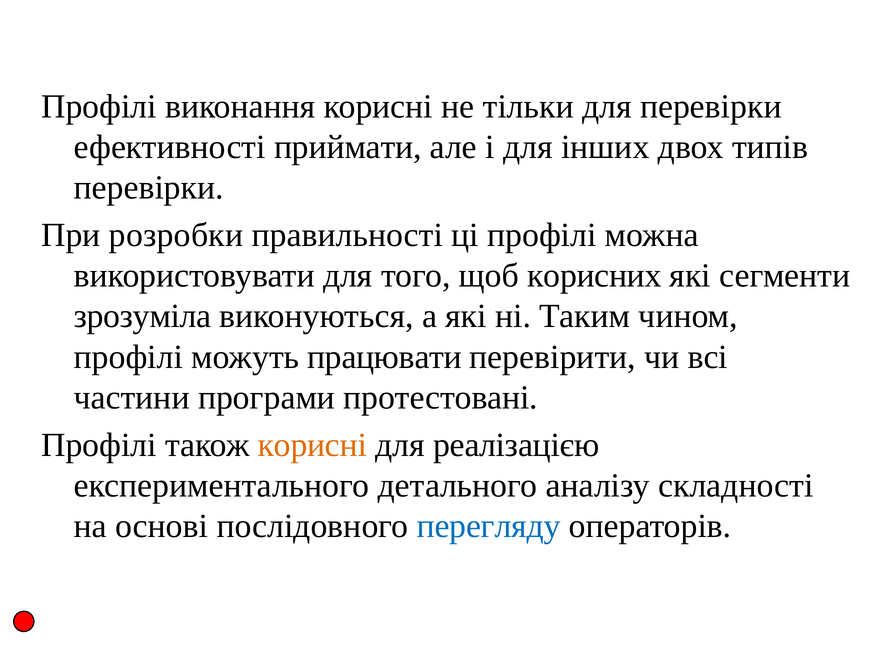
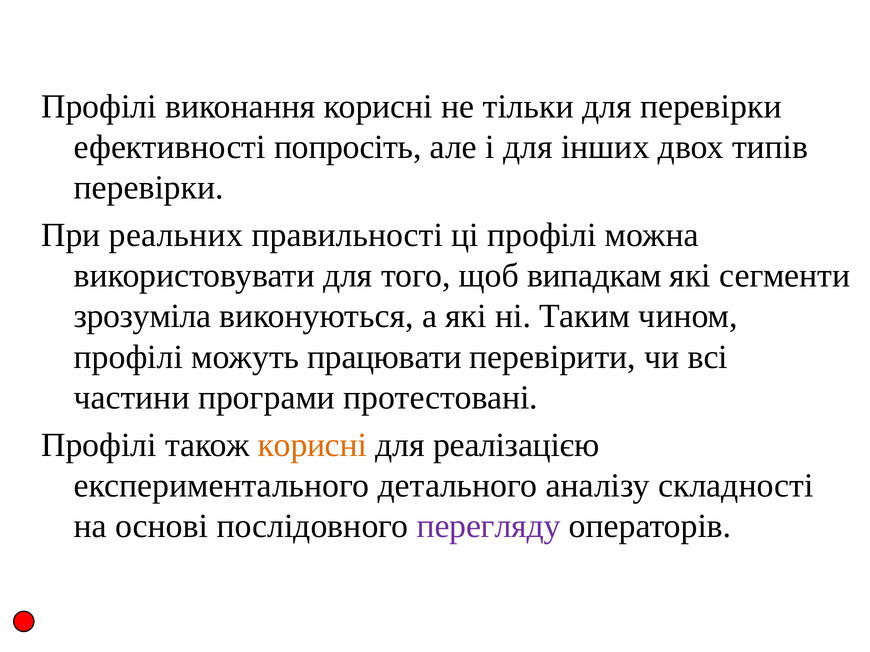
приймати: приймати -> попросіть
розробки: розробки -> реальних
корисних: корисних -> випадкам
перегляду colour: blue -> purple
